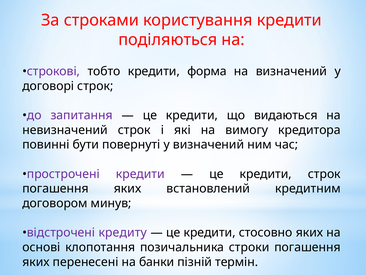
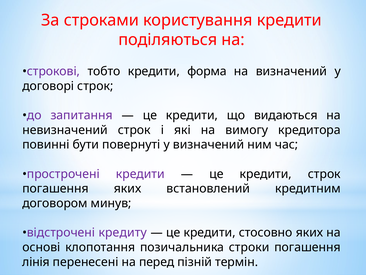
яких at (36, 262): яких -> лінія
банки: банки -> перед
